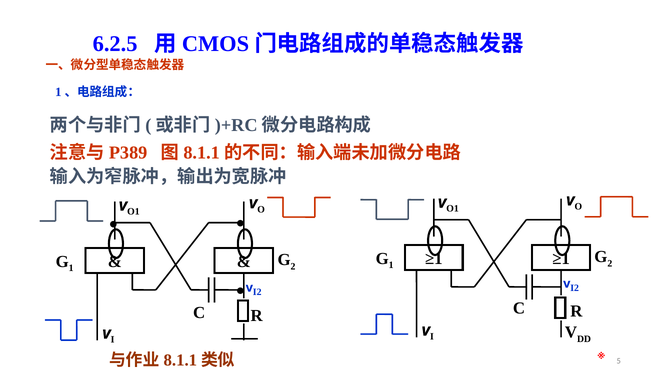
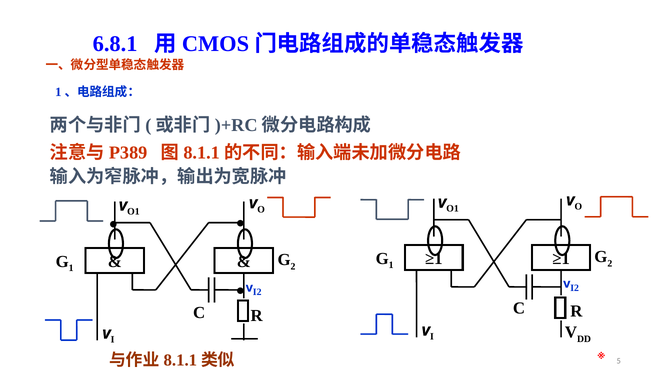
6.2.5: 6.2.5 -> 6.8.1
